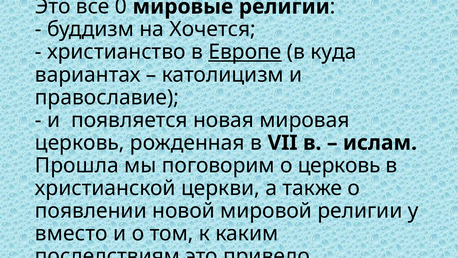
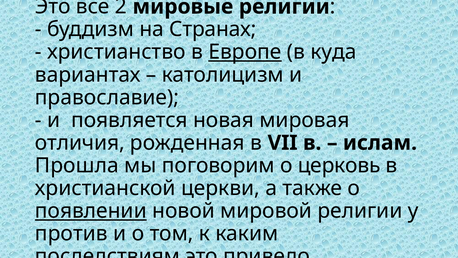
0: 0 -> 2
Хочется: Хочется -> Странах
церковь at (80, 143): церковь -> отличия
появлении underline: none -> present
вместо: вместо -> против
